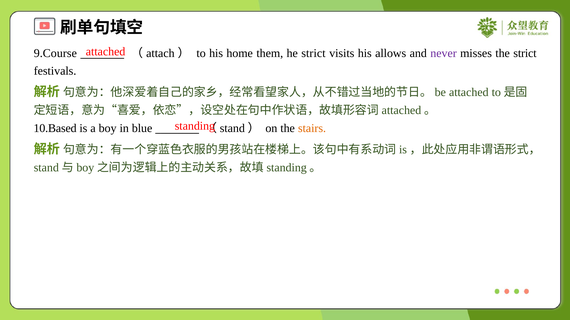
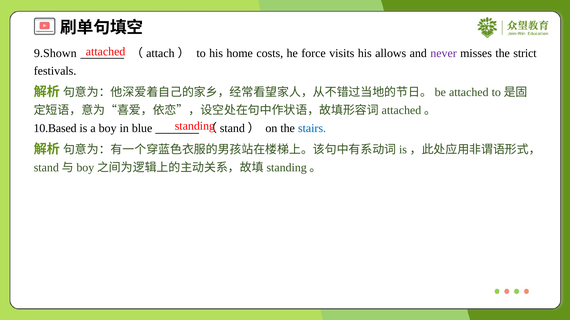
9.Course: 9.Course -> 9.Shown
them: them -> costs
he strict: strict -> force
stairs colour: orange -> blue
